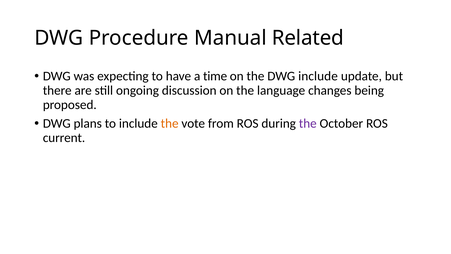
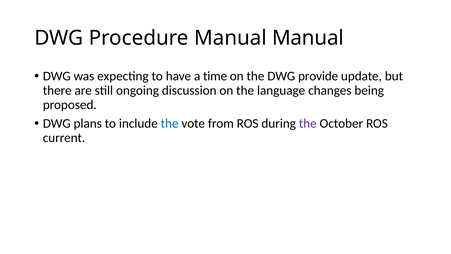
Manual Related: Related -> Manual
DWG include: include -> provide
the at (170, 123) colour: orange -> blue
